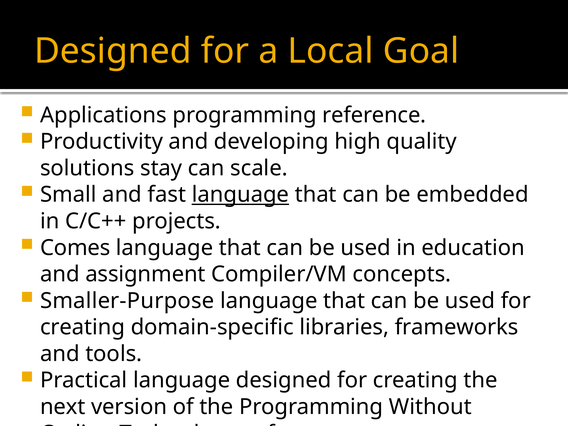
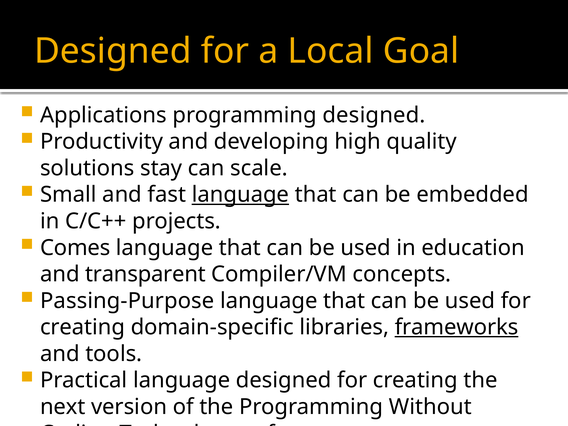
programming reference: reference -> designed
assignment: assignment -> transparent
Smaller-Purpose: Smaller-Purpose -> Passing-Purpose
frameworks underline: none -> present
